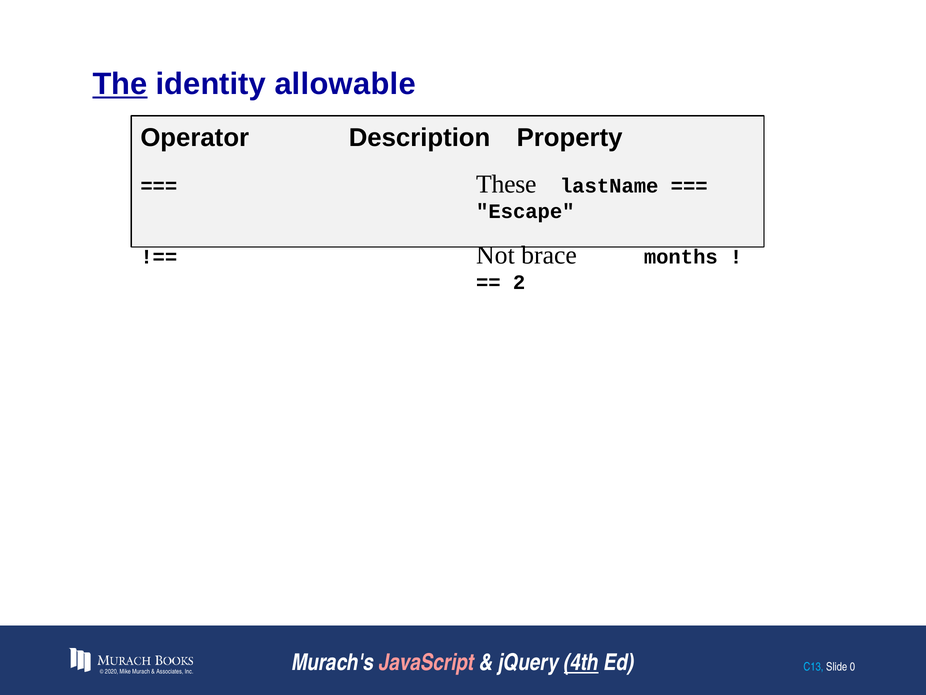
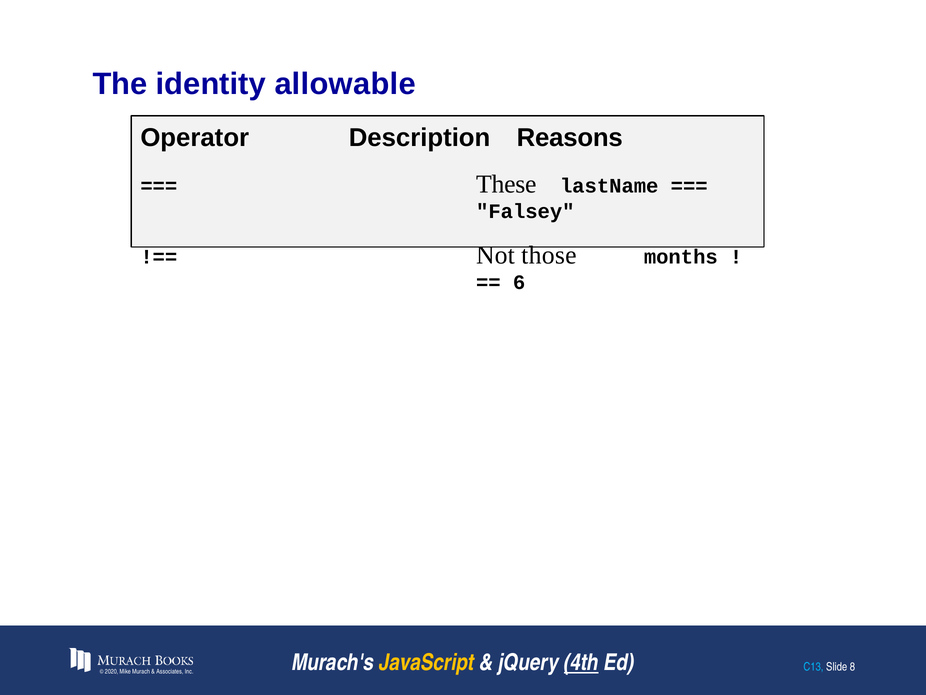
The underline: present -> none
Property: Property -> Reasons
Escape: Escape -> Falsey
brace: brace -> those
2: 2 -> 6
JavaScript colour: pink -> yellow
0: 0 -> 8
